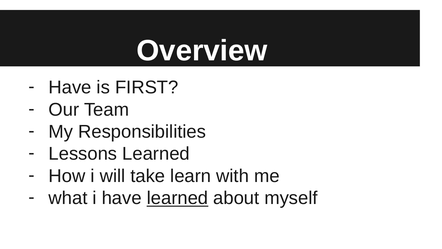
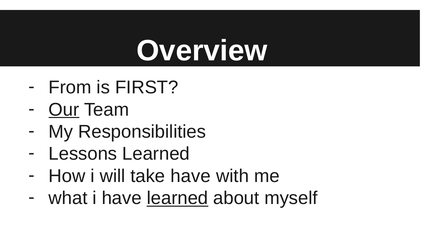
Have at (70, 87): Have -> From
Our underline: none -> present
take learn: learn -> have
